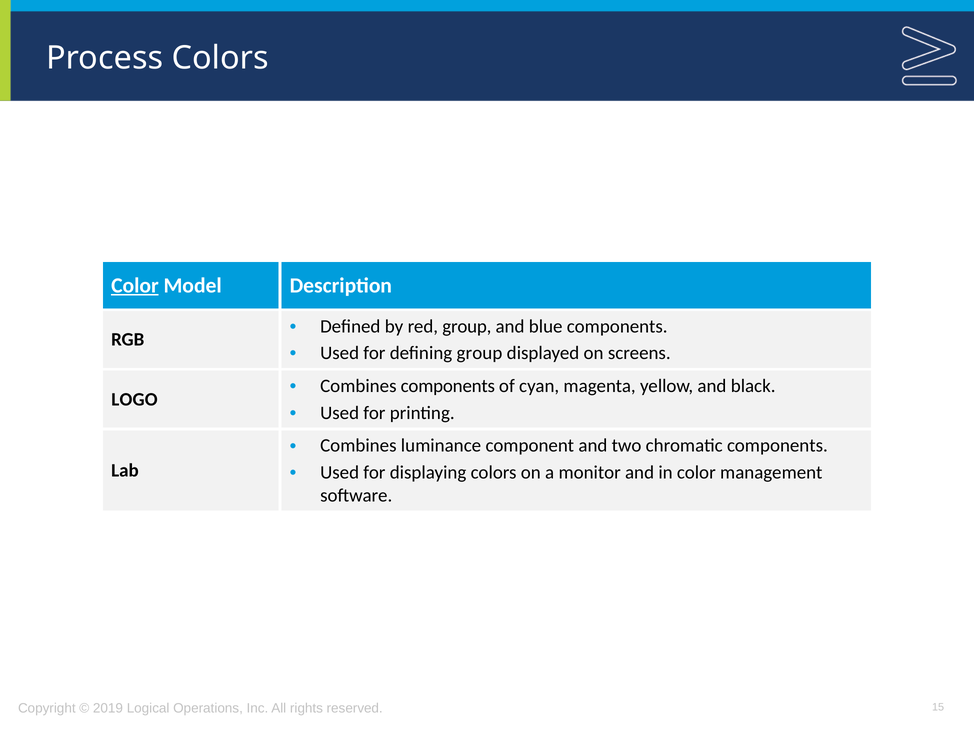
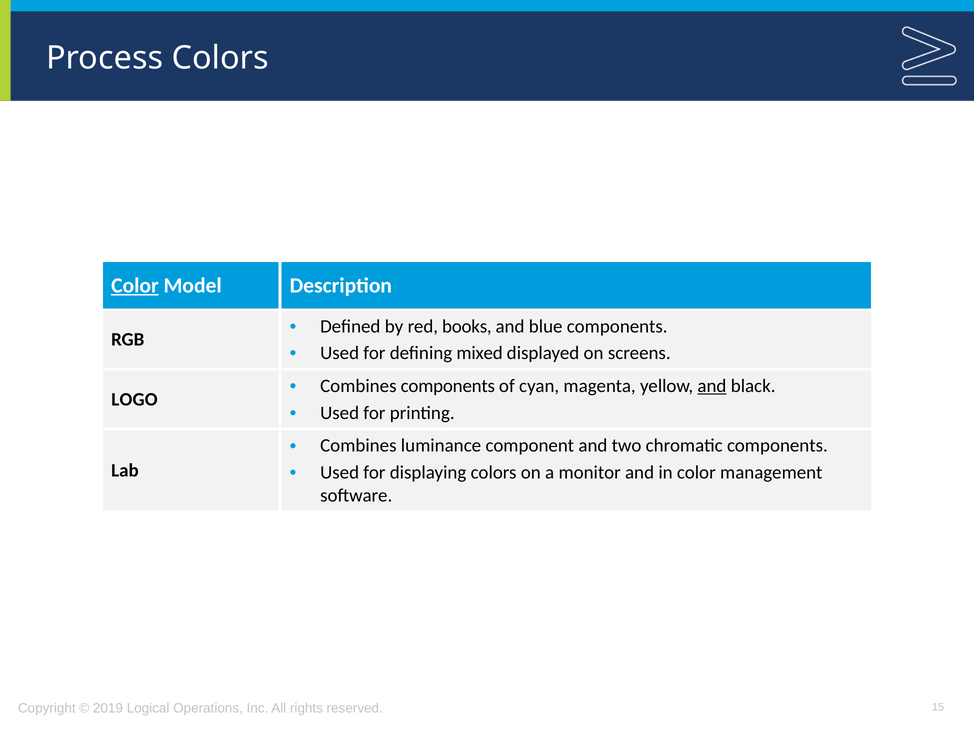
red group: group -> books
defining group: group -> mixed
and at (712, 386) underline: none -> present
